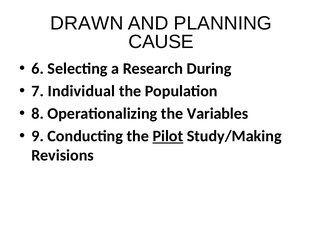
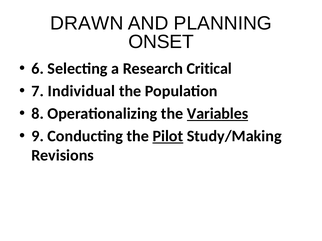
CAUSE: CAUSE -> ONSET
During: During -> Critical
Variables underline: none -> present
